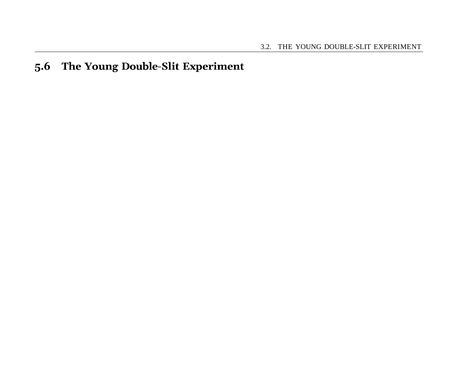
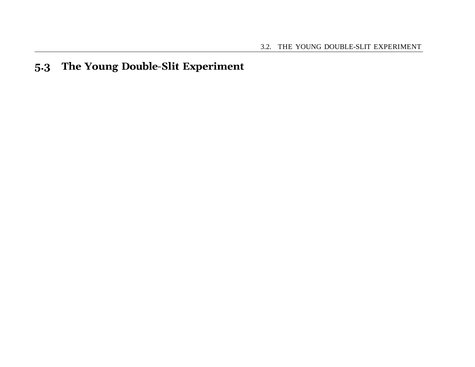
5.6: 5.6 -> 5.3
